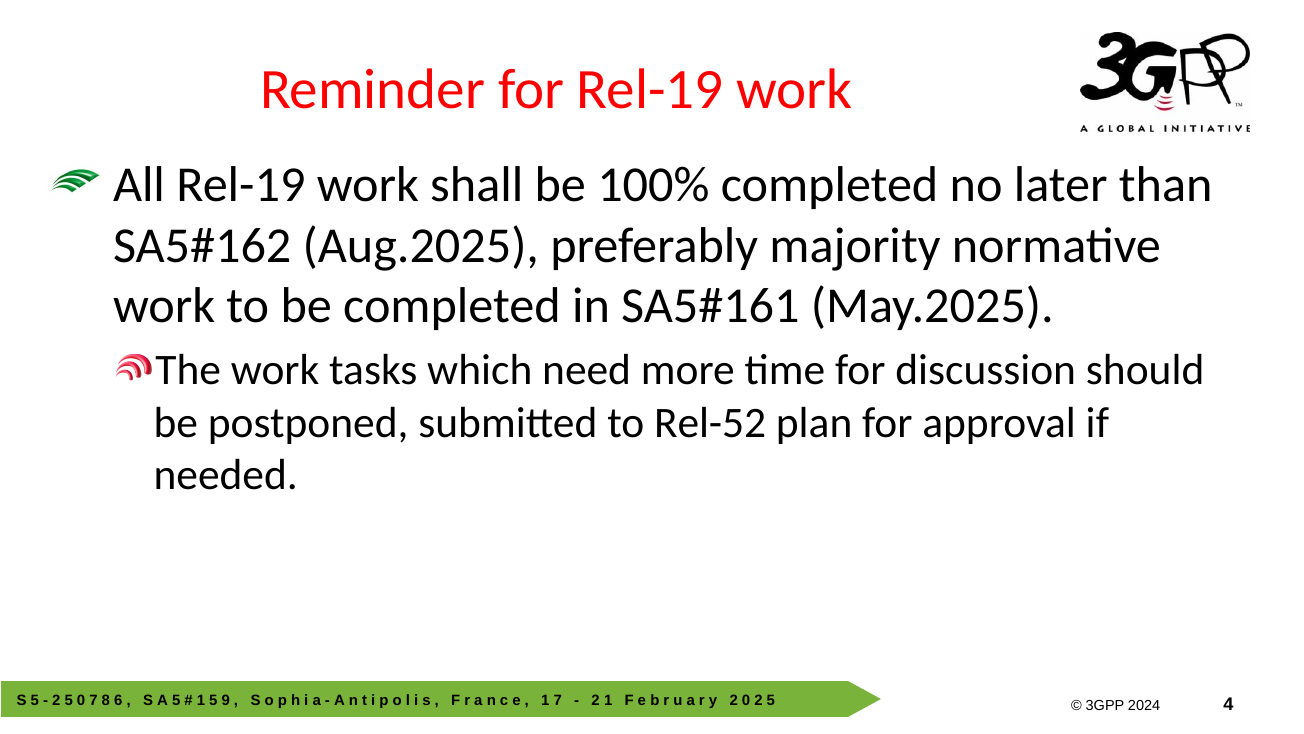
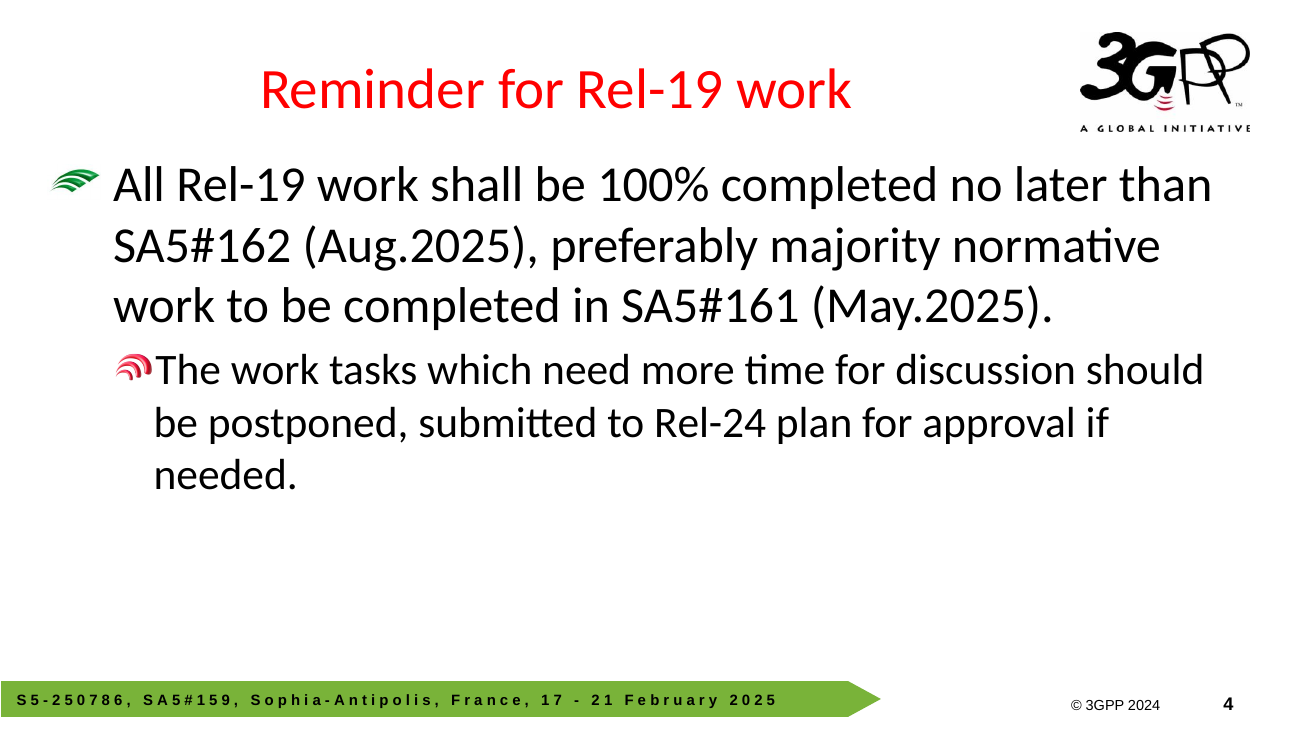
Rel-52: Rel-52 -> Rel-24
